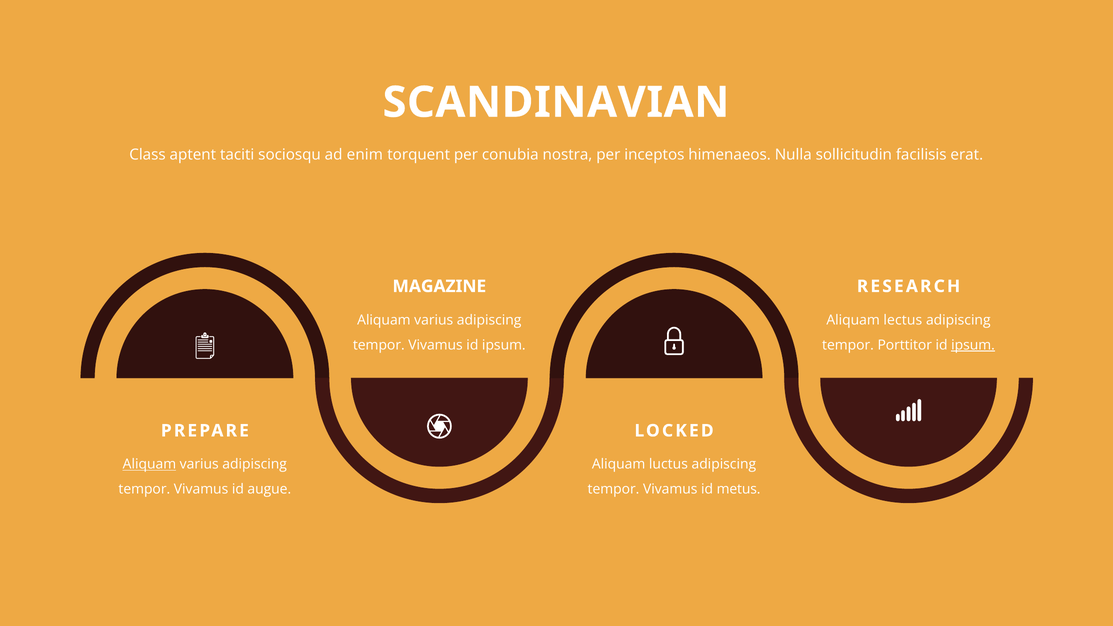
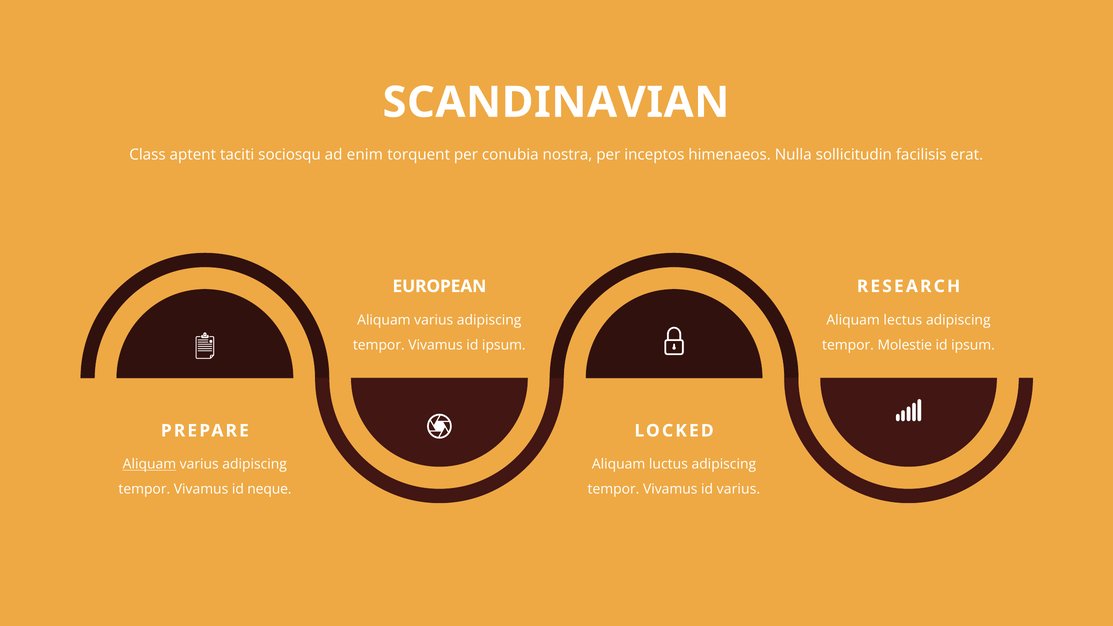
MAGAZINE: MAGAZINE -> EUROPEAN
Porttitor: Porttitor -> Molestie
ipsum at (973, 345) underline: present -> none
augue: augue -> neque
id metus: metus -> varius
